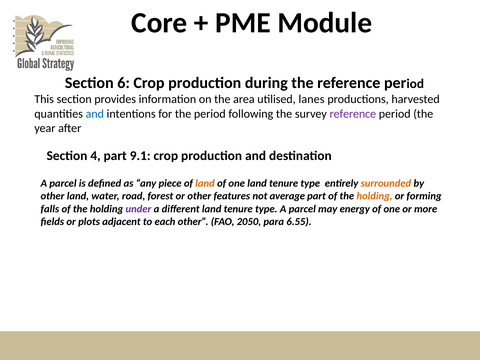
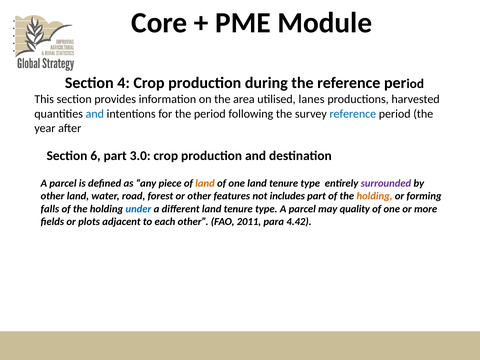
6: 6 -> 4
reference at (353, 114) colour: purple -> blue
4: 4 -> 6
9.1: 9.1 -> 3.0
surrounded colour: orange -> purple
average: average -> includes
under colour: purple -> blue
energy: energy -> quality
2050: 2050 -> 2011
6.55: 6.55 -> 4.42
